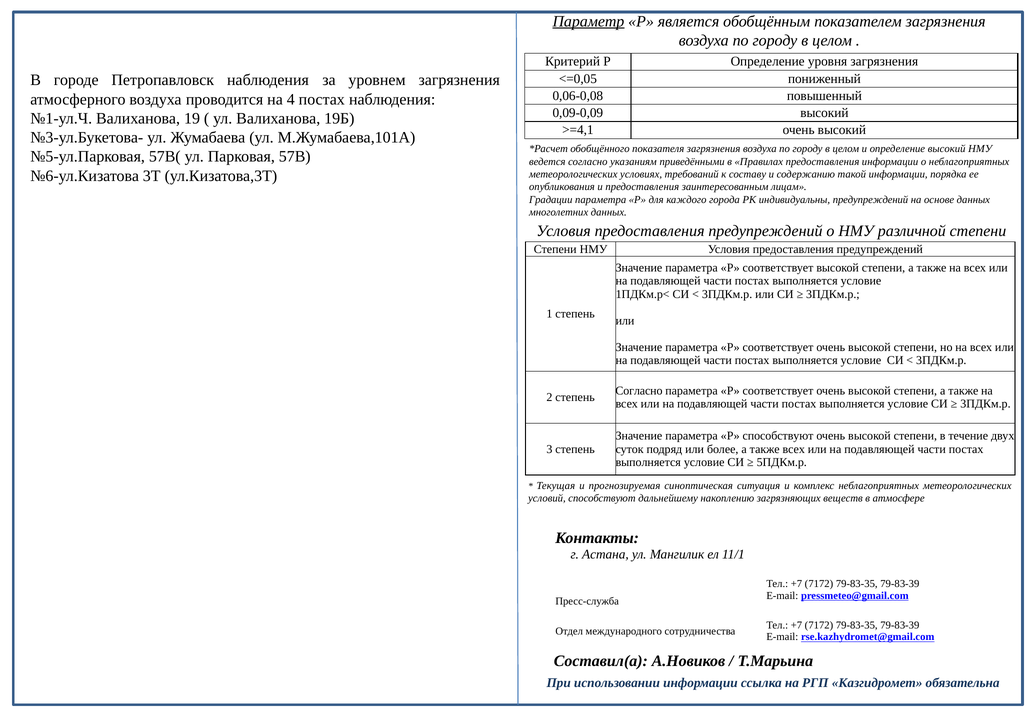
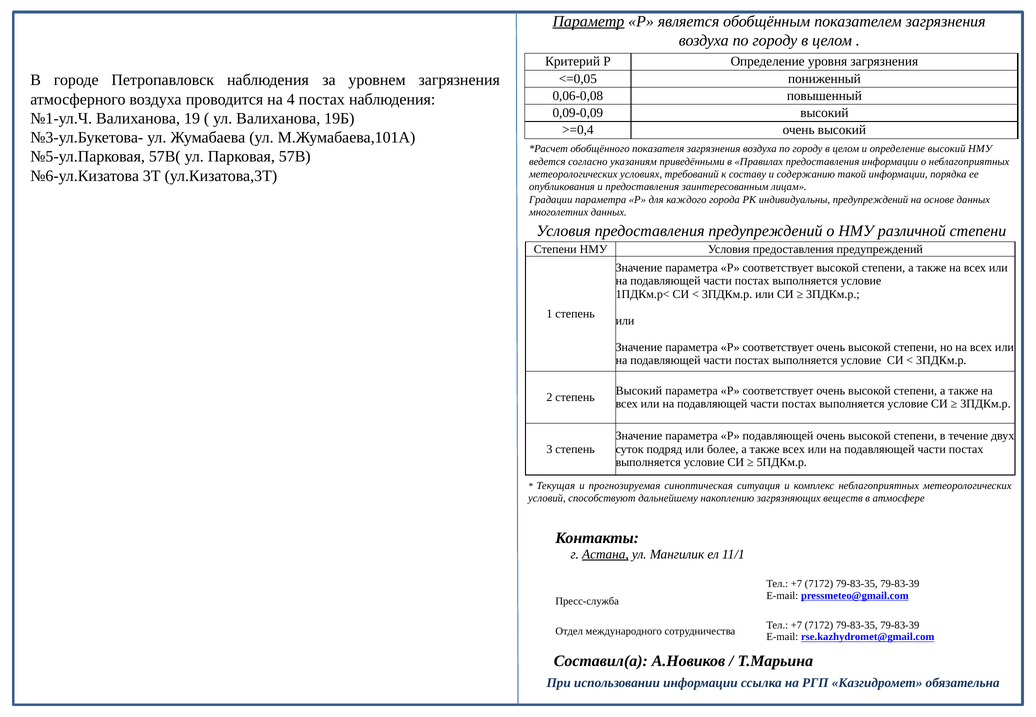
>=4,1: >=4,1 -> >=0,4
Согласно at (639, 391): Согласно -> Высокий
Р способствуют: способствуют -> подавляющей
Астана underline: none -> present
